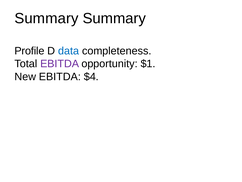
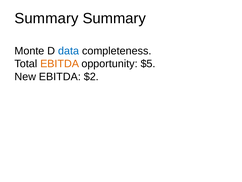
Profile: Profile -> Monte
EBITDA at (60, 64) colour: purple -> orange
$1: $1 -> $5
$4: $4 -> $2
